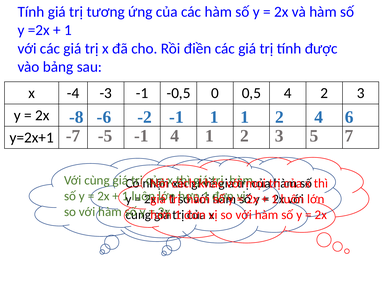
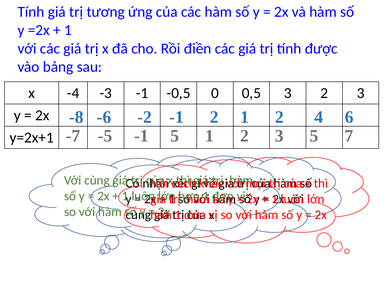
0,5 4: 4 -> 3
-1 1: 1 -> 2
-1 4: 4 -> 5
